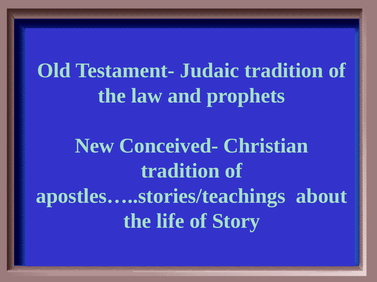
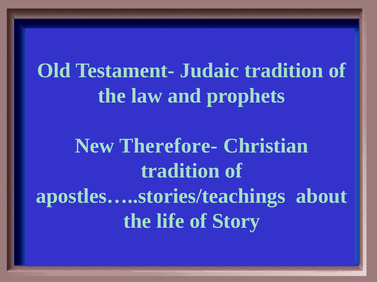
Conceived-: Conceived- -> Therefore-
